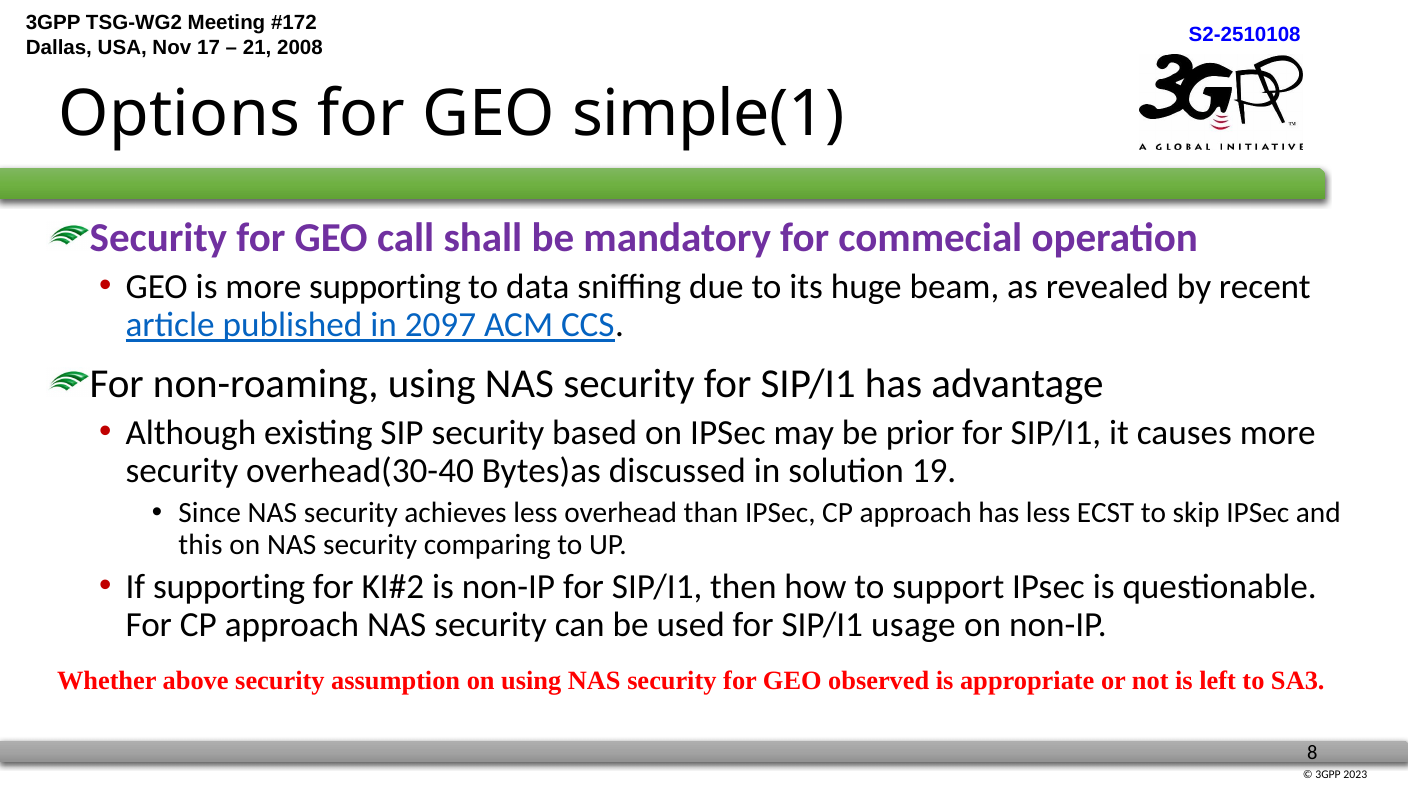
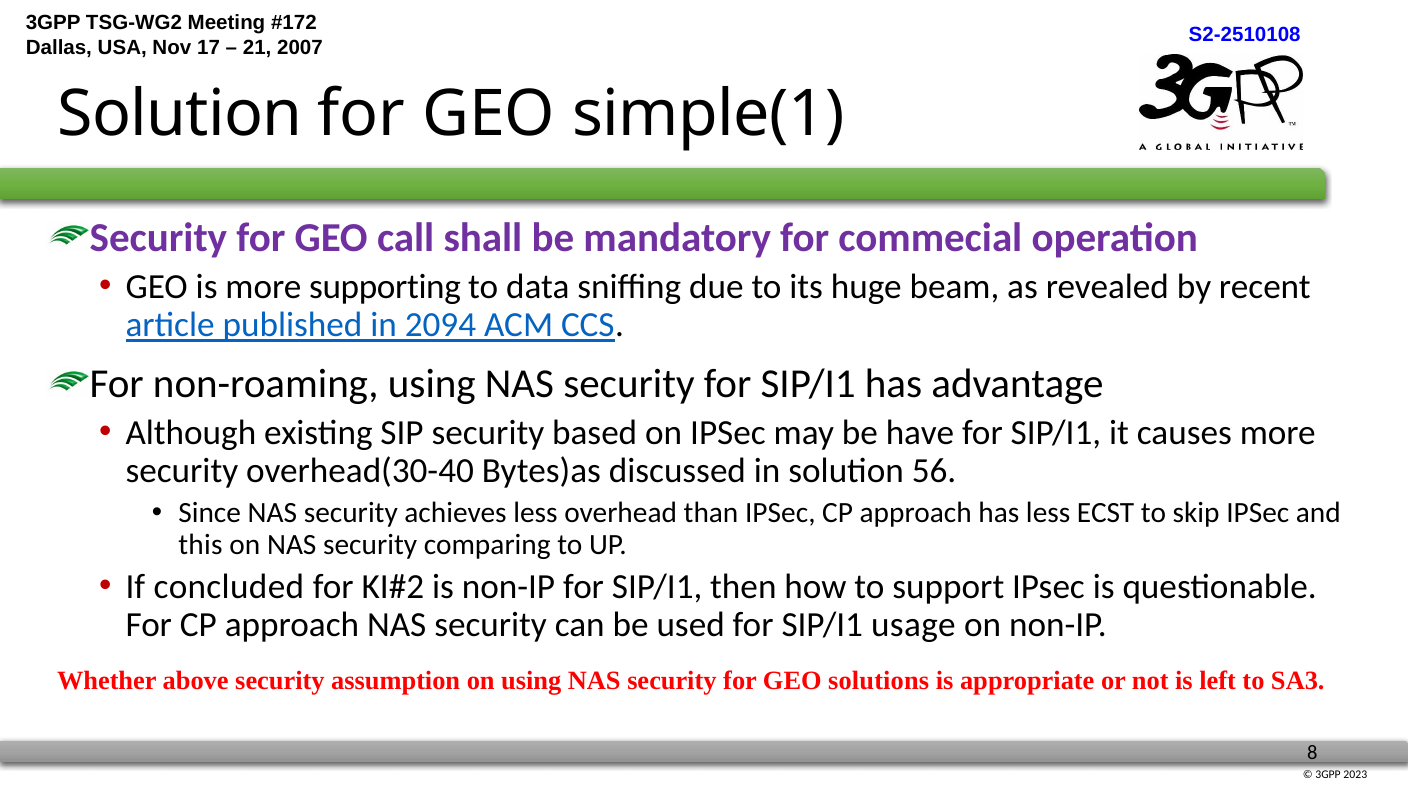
2008: 2008 -> 2007
Options at (179, 115): Options -> Solution
2097: 2097 -> 2094
prior: prior -> have
19: 19 -> 56
If supporting: supporting -> concluded
observed: observed -> solutions
